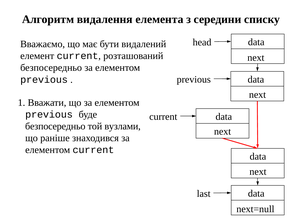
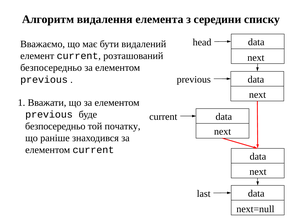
вузлами: вузлами -> початку
